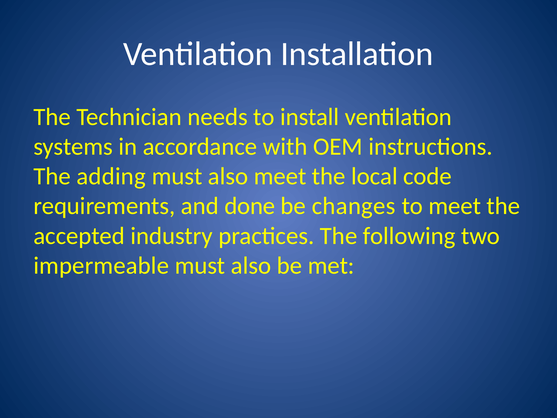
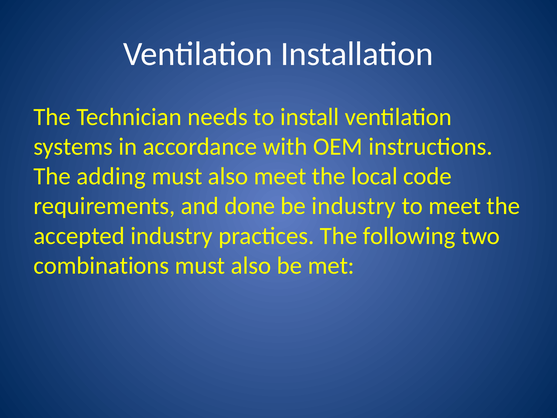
be changes: changes -> industry
impermeable: impermeable -> combinations
